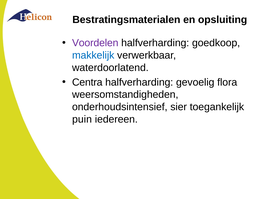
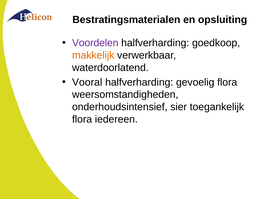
makkelijk colour: blue -> orange
Centra: Centra -> Vooral
puin at (82, 119): puin -> flora
